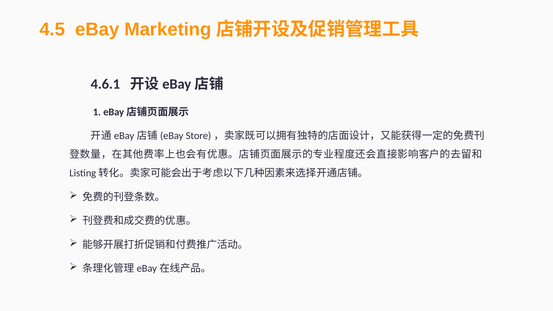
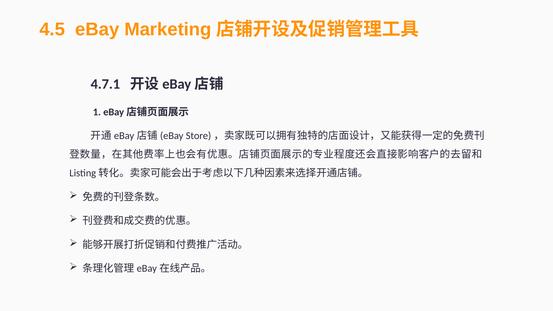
4.6.1: 4.6.1 -> 4.7.1
